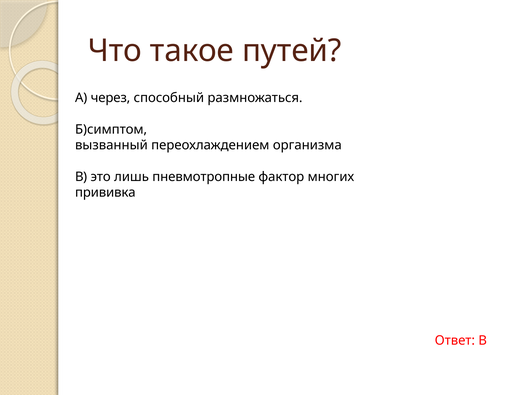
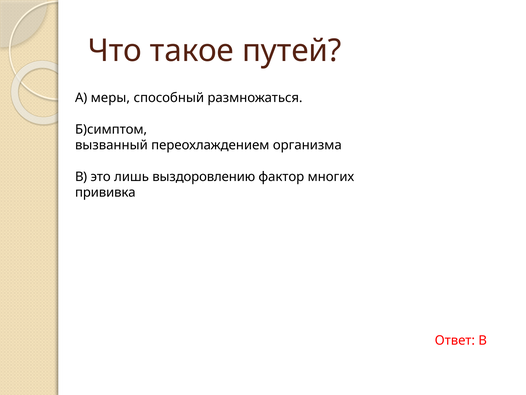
через: через -> меры
пневмотропные: пневмотропные -> выздоровлению
